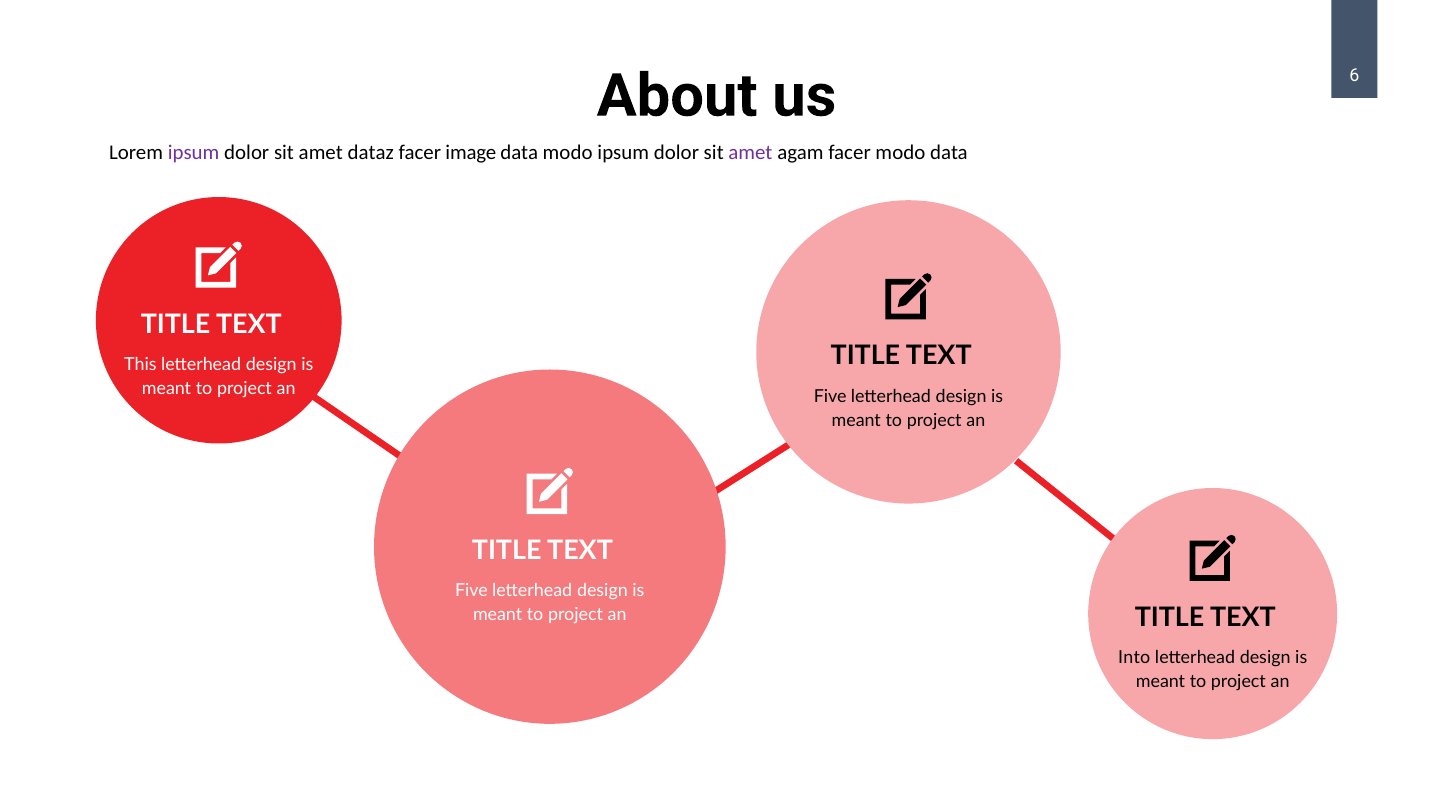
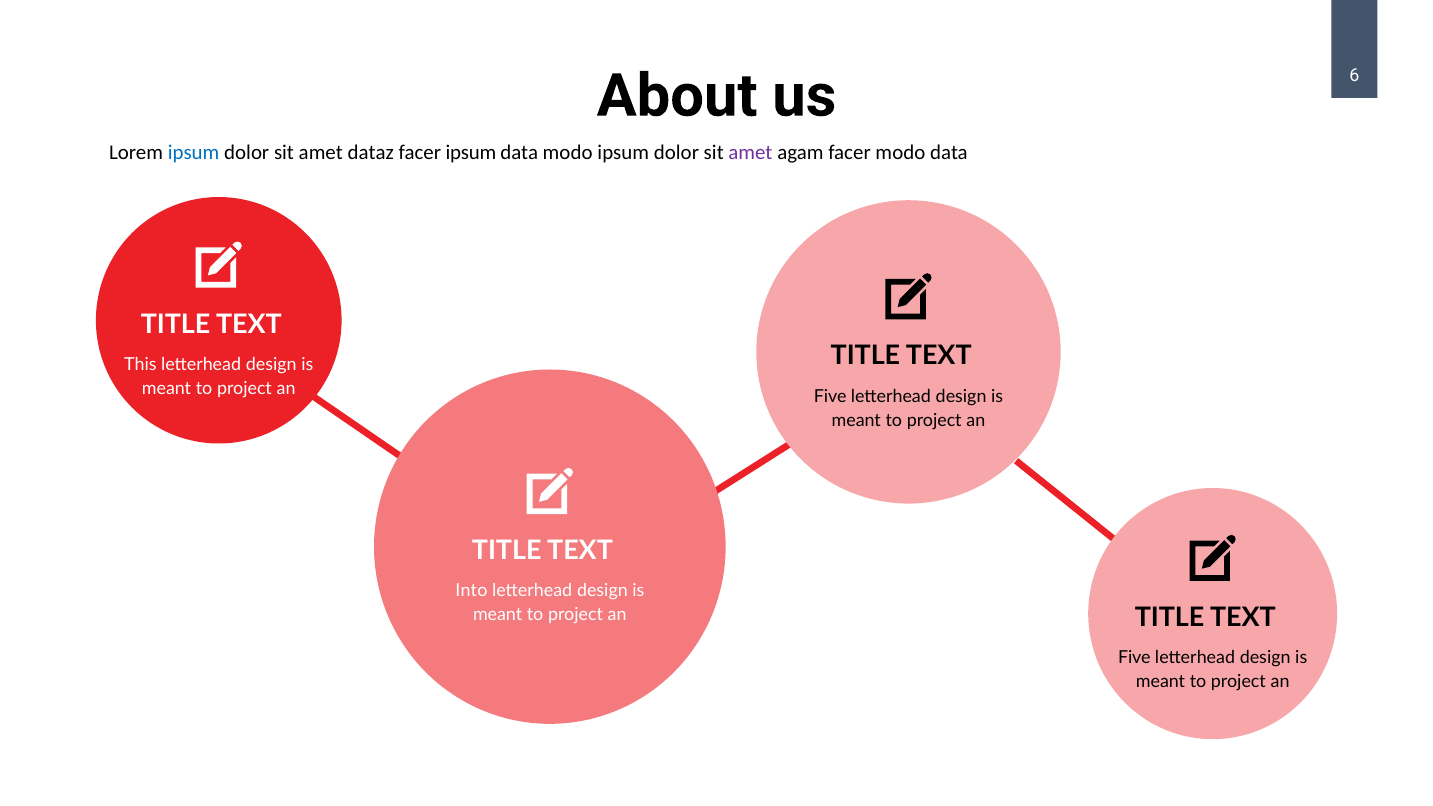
ipsum at (194, 153) colour: purple -> blue
facer image: image -> ipsum
Five at (472, 591): Five -> Into
Into at (1134, 658): Into -> Five
